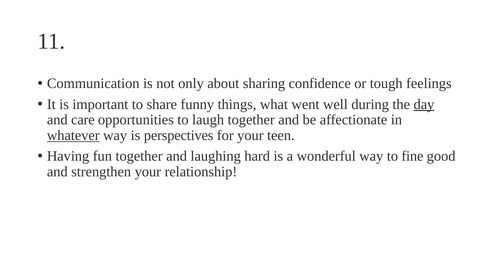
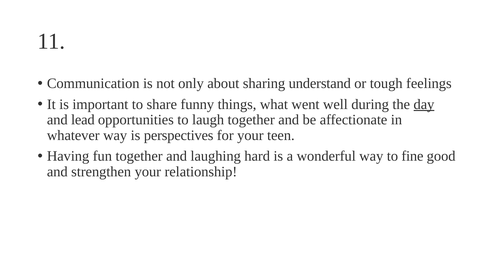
confidence: confidence -> understand
care: care -> lead
whatever underline: present -> none
